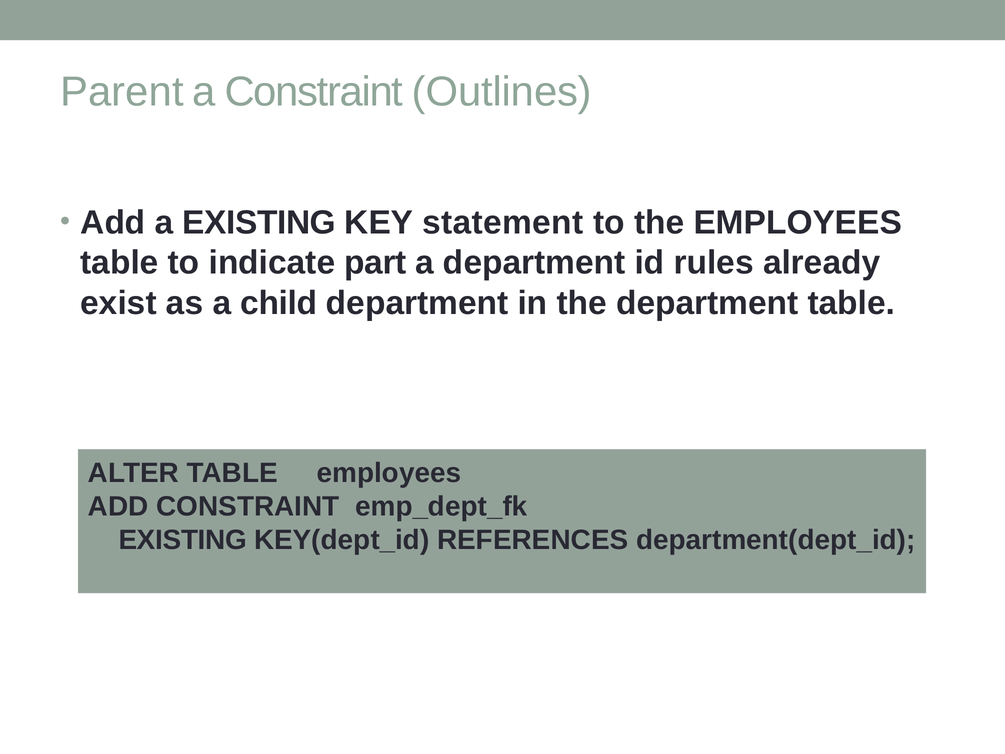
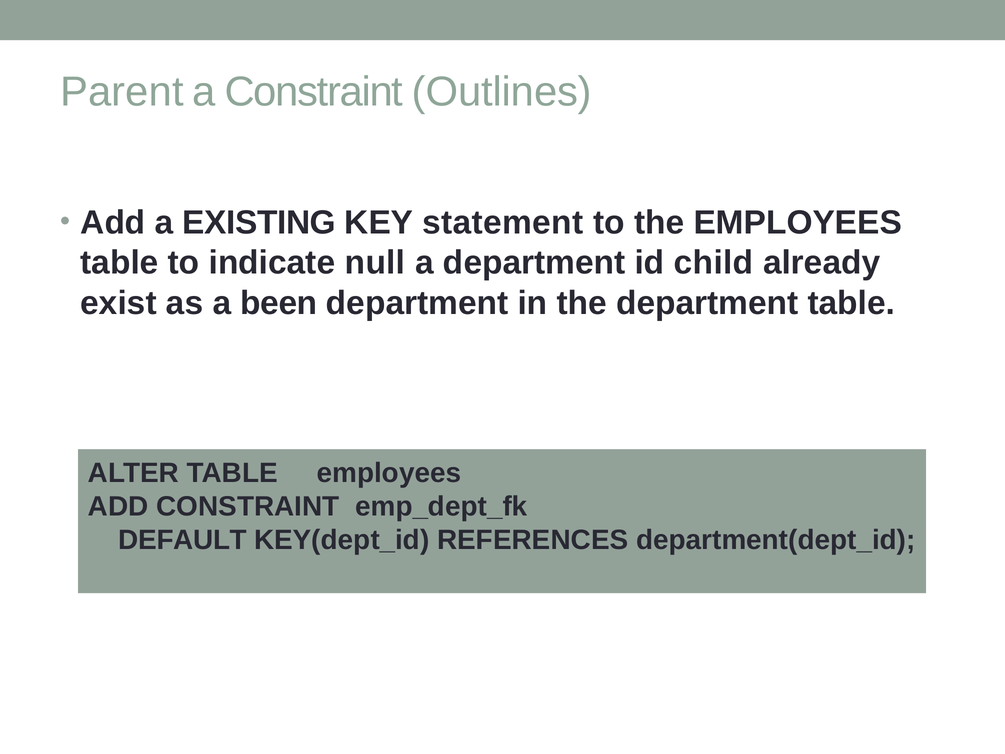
part: part -> null
rules: rules -> child
child: child -> been
EXISTING at (183, 540): EXISTING -> DEFAULT
